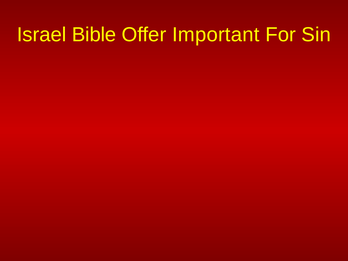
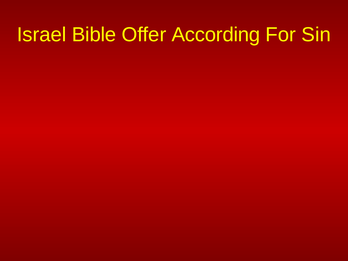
Important: Important -> According
